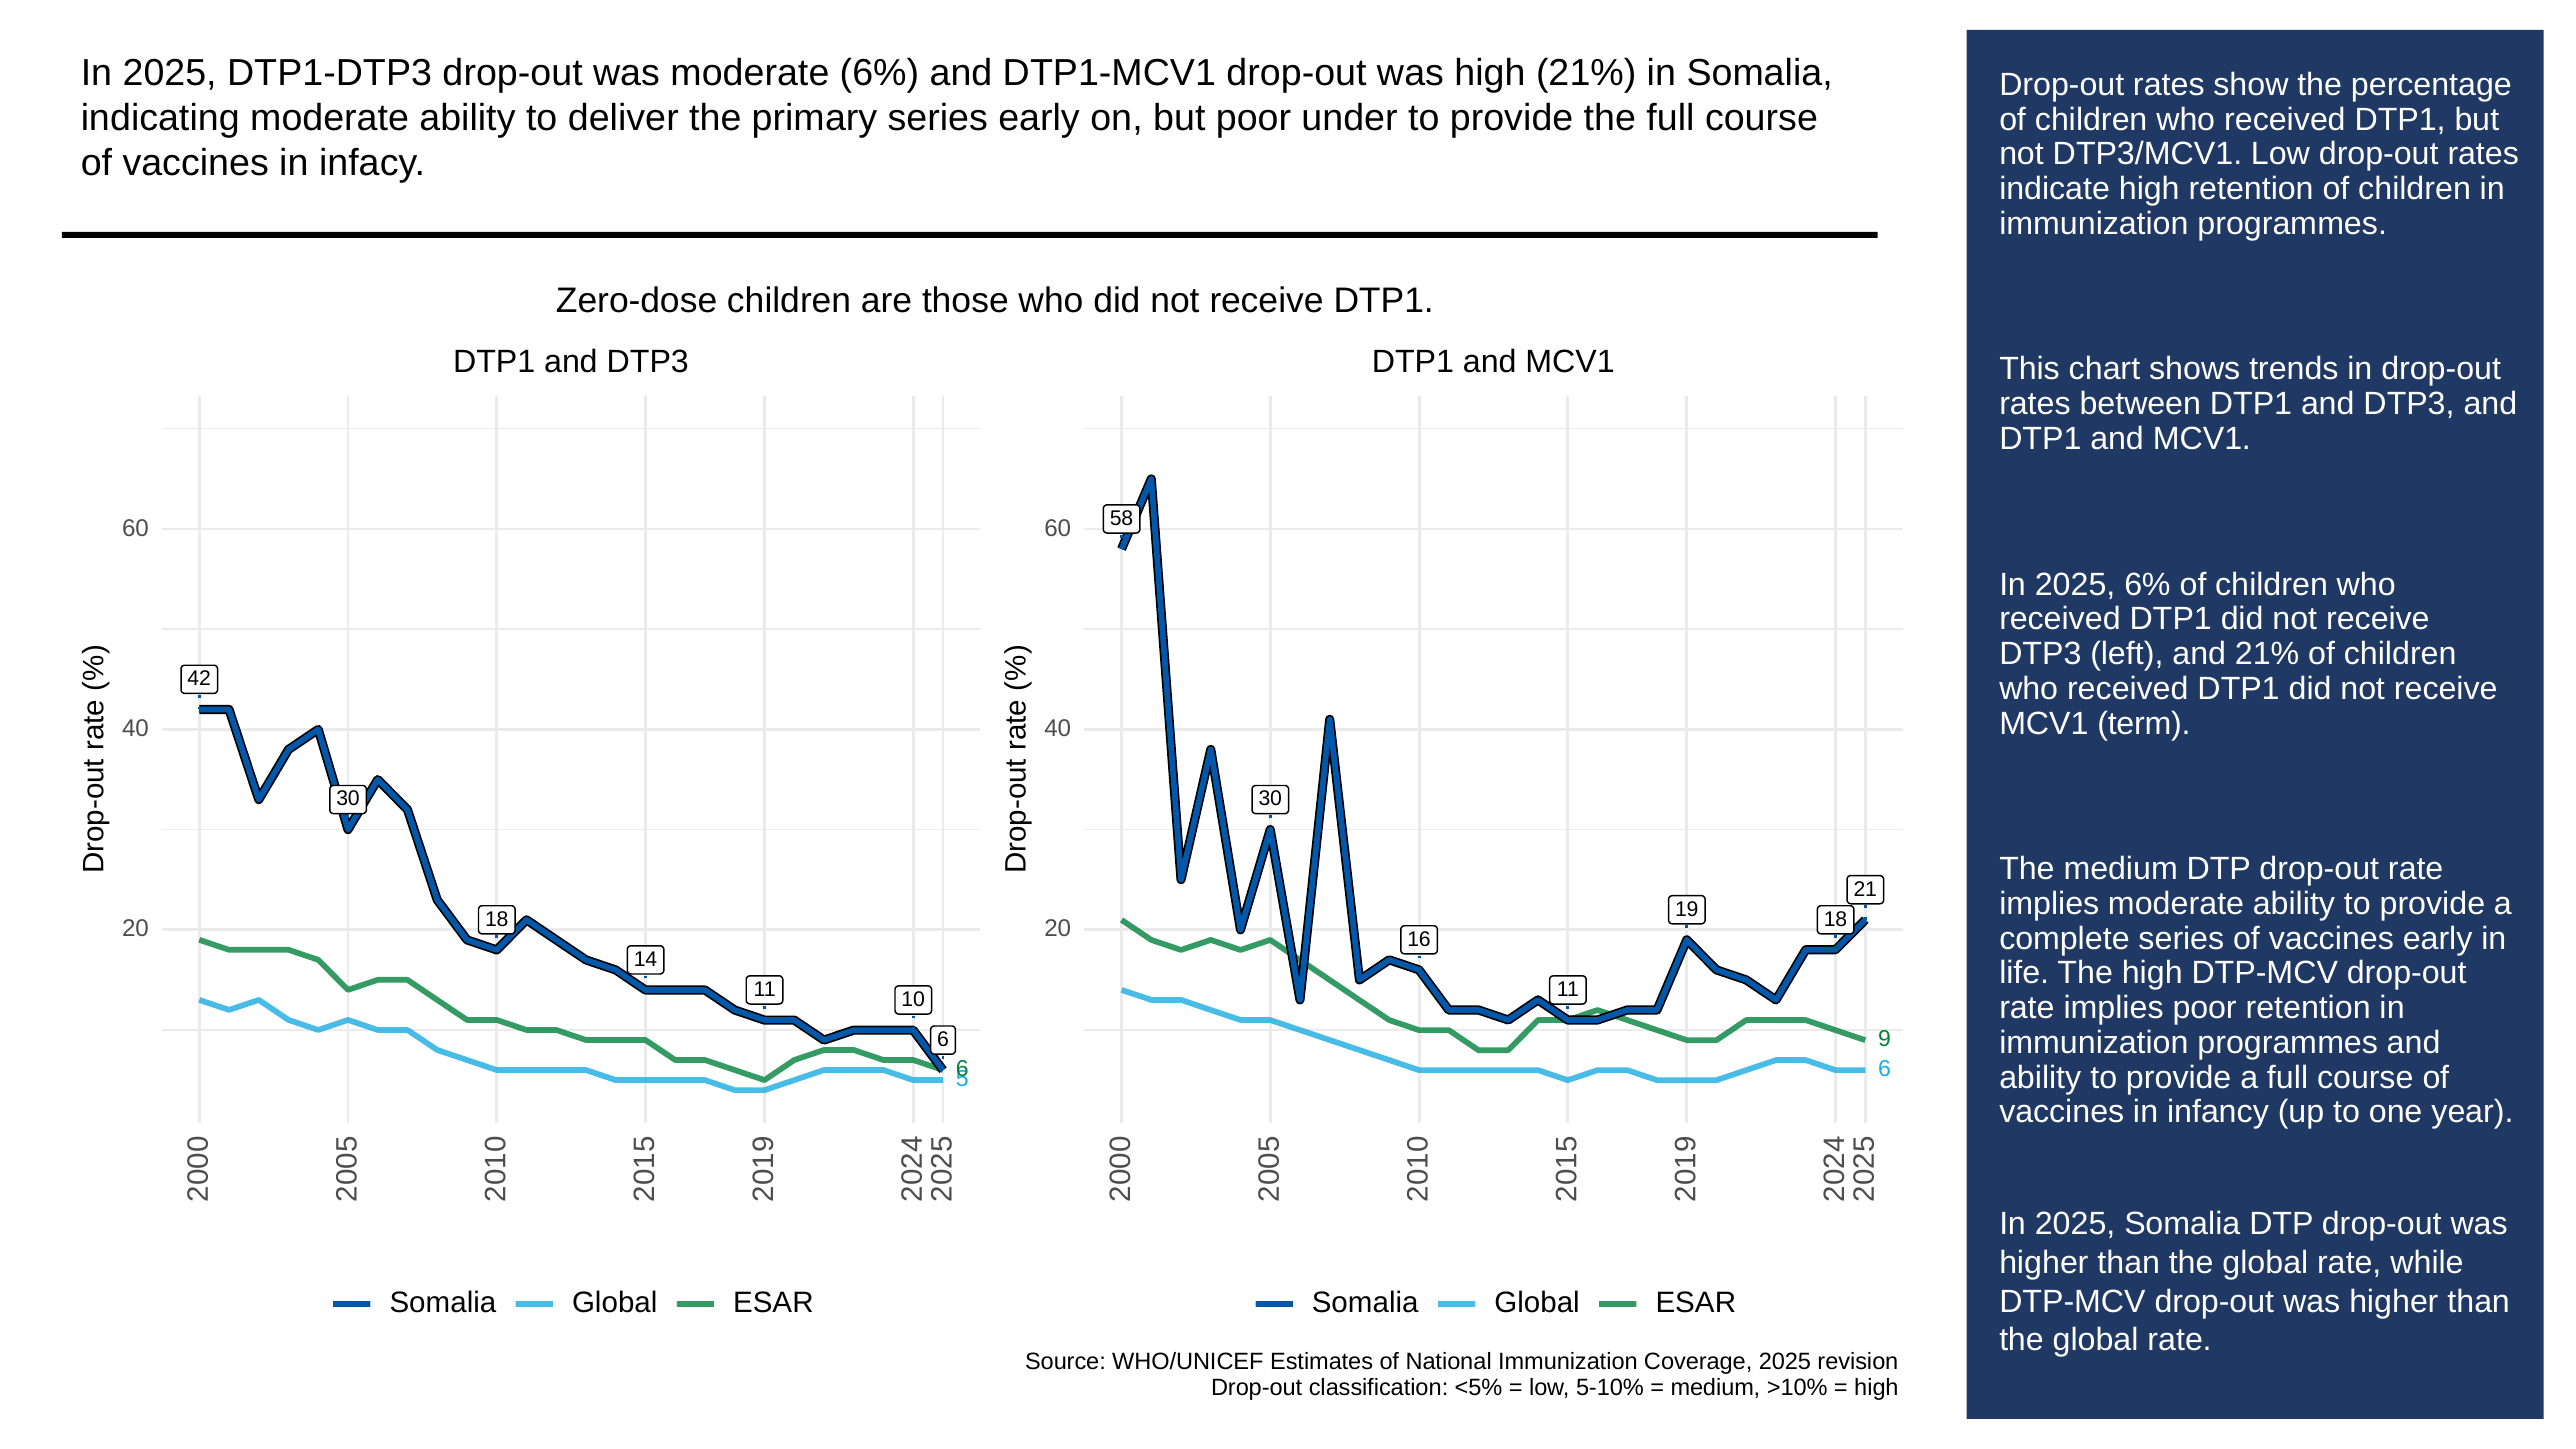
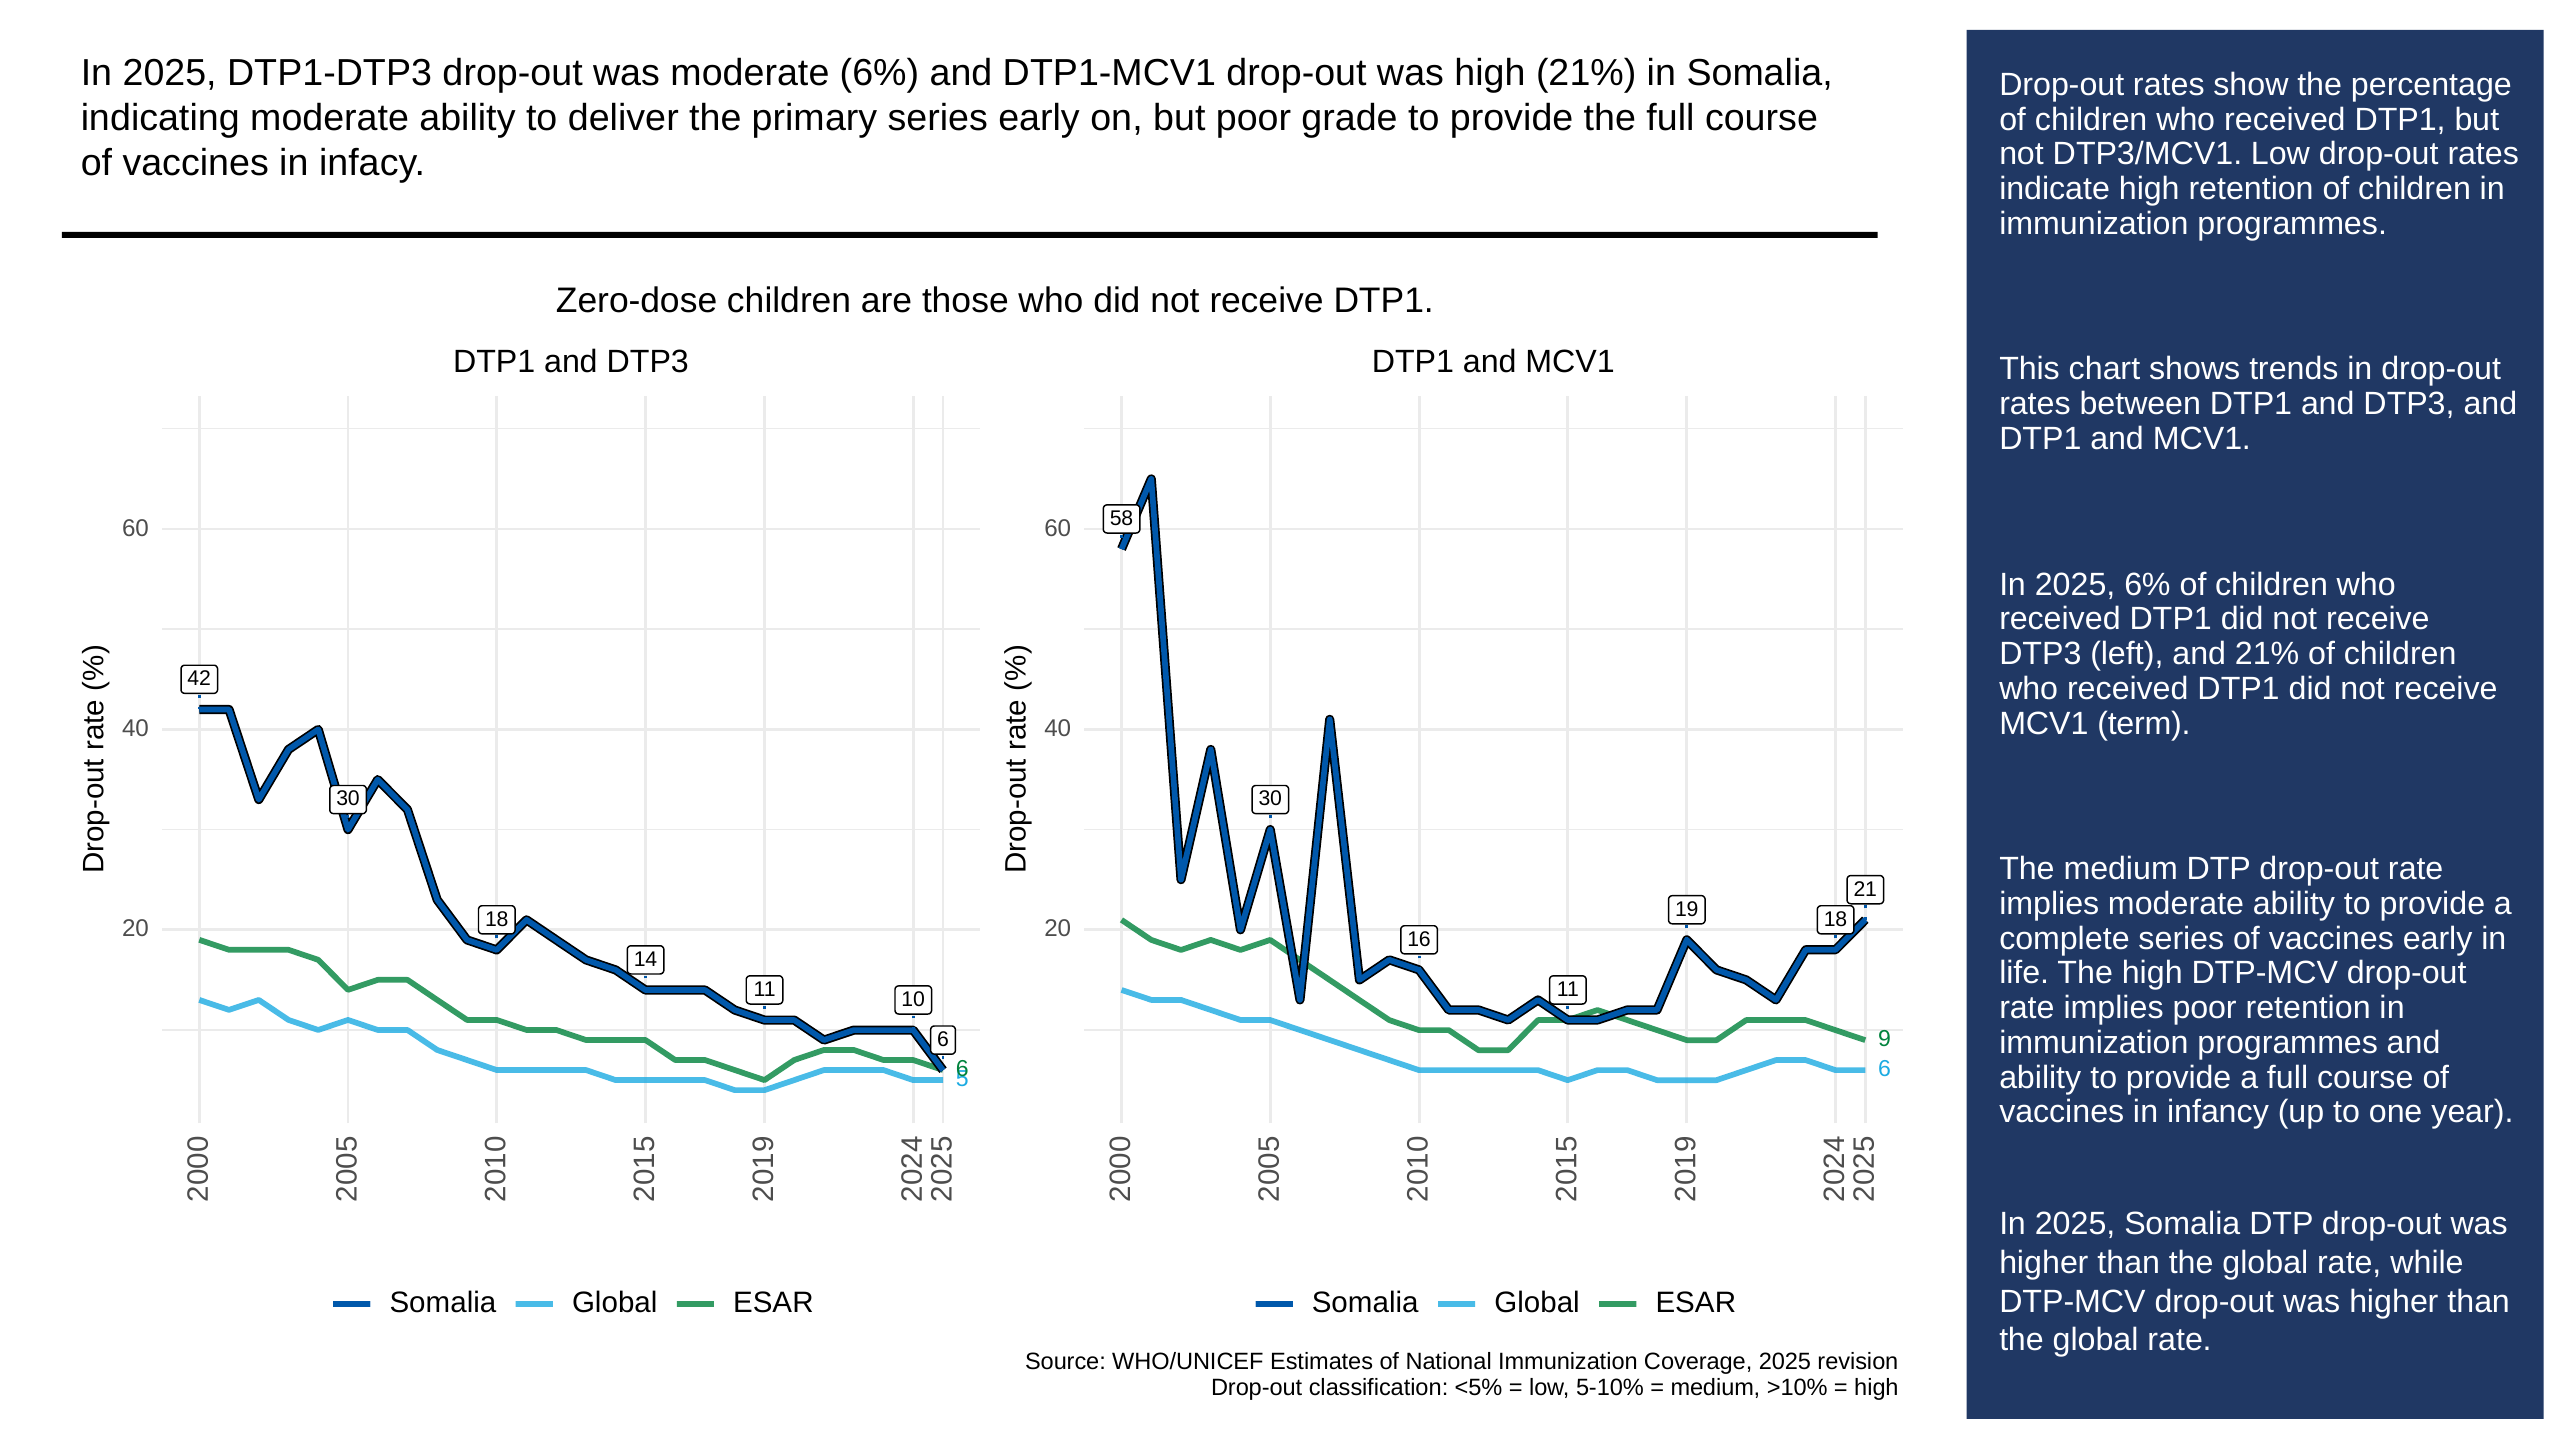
under: under -> grade
